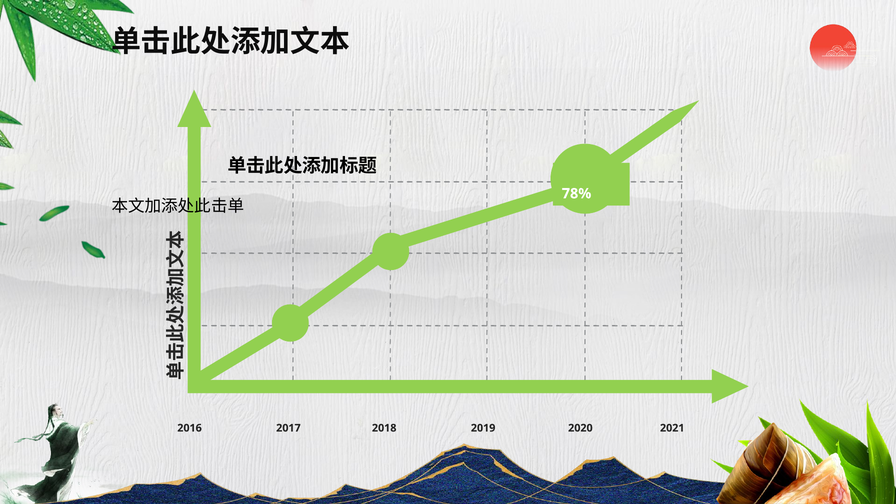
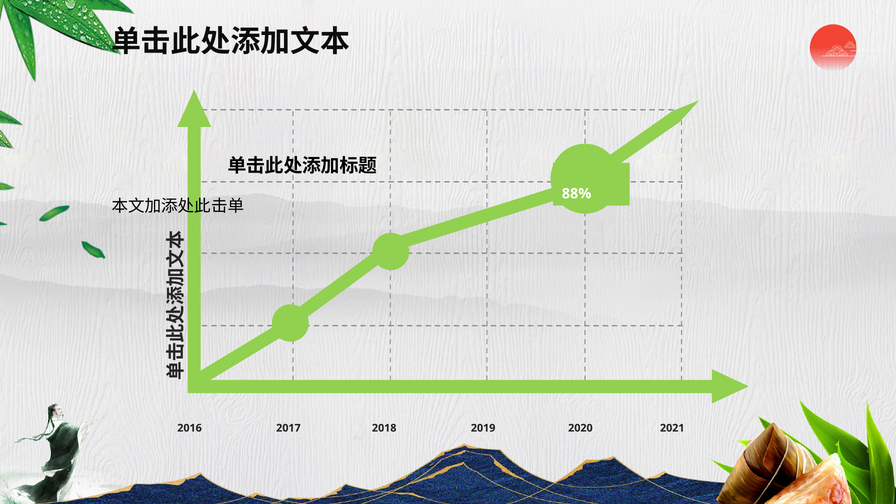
78%: 78% -> 88%
